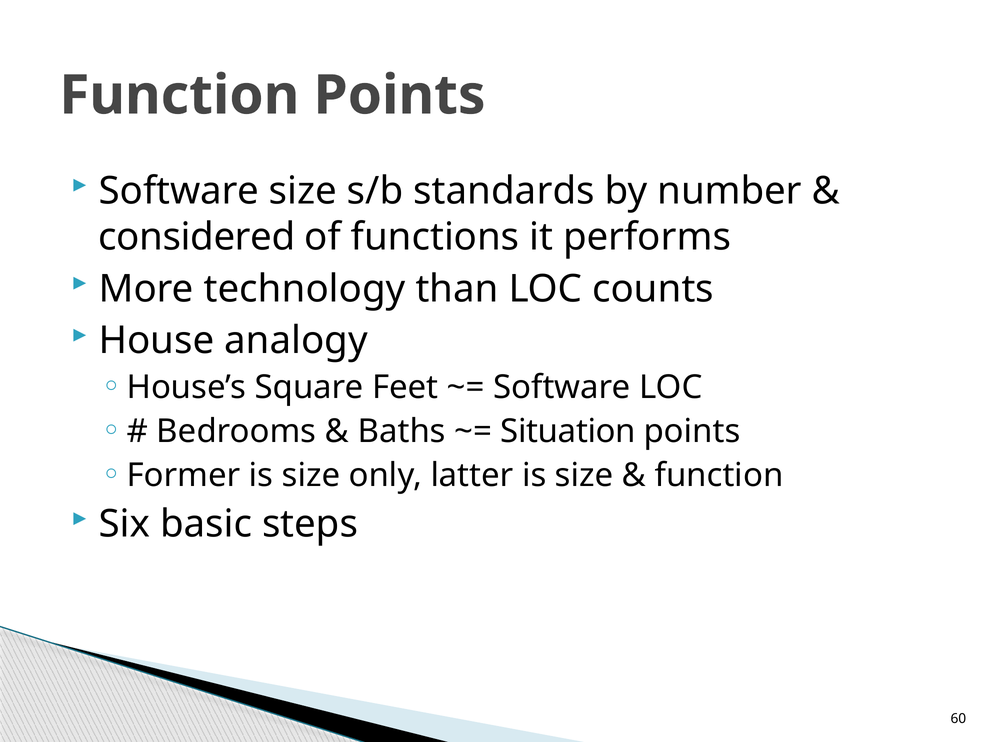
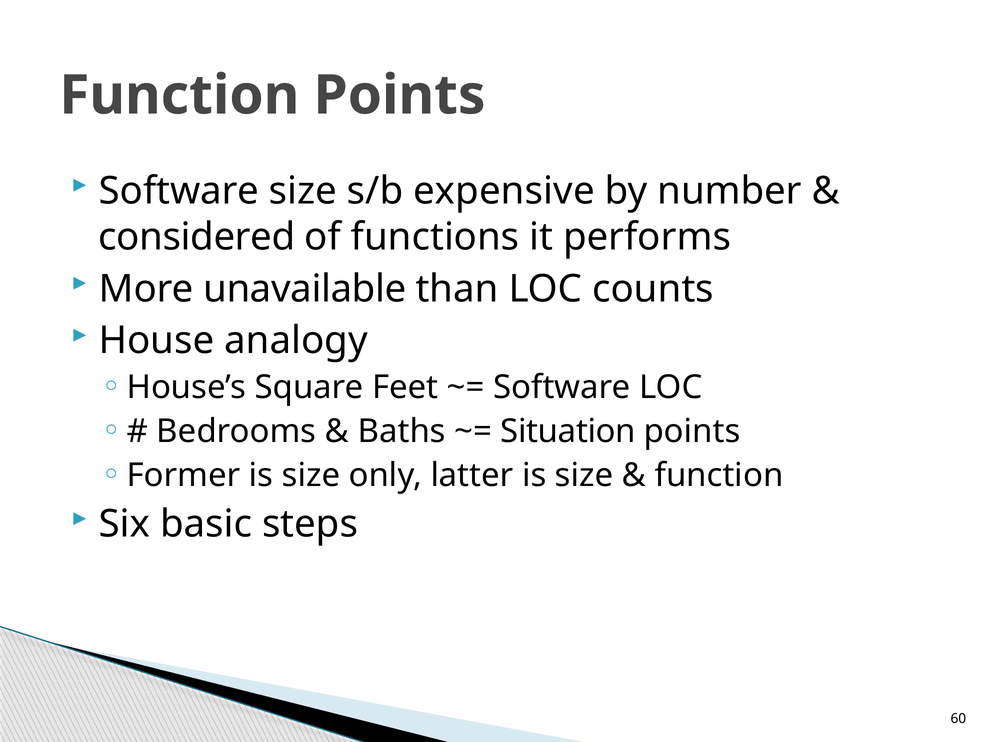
standards: standards -> expensive
technology: technology -> unavailable
